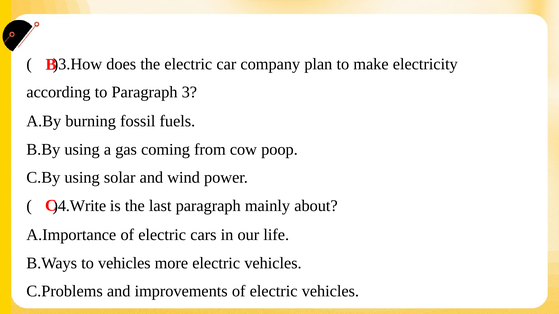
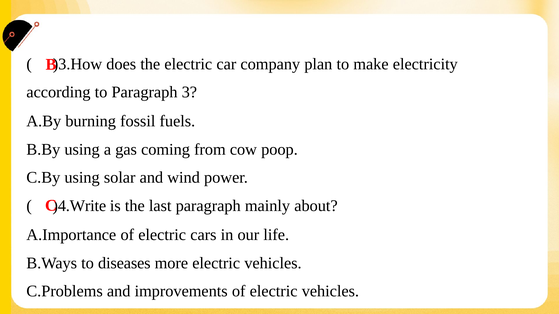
to vehicles: vehicles -> diseases
